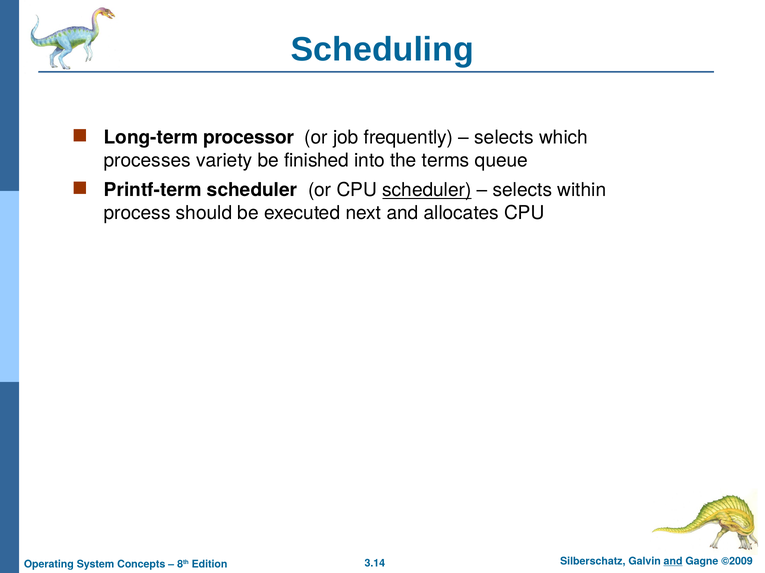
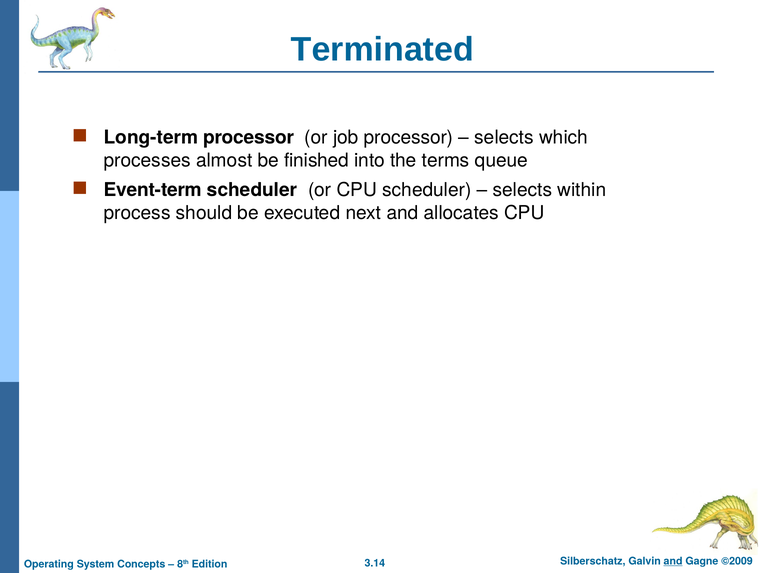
Scheduling: Scheduling -> Terminated
job frequently: frequently -> processor
variety: variety -> almost
Printf-term: Printf-term -> Event-term
scheduler at (427, 190) underline: present -> none
